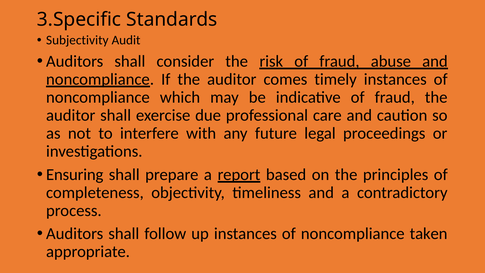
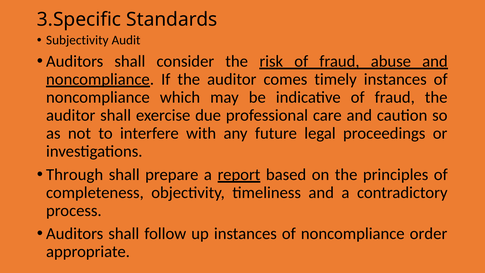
Ensuring: Ensuring -> Through
taken: taken -> order
